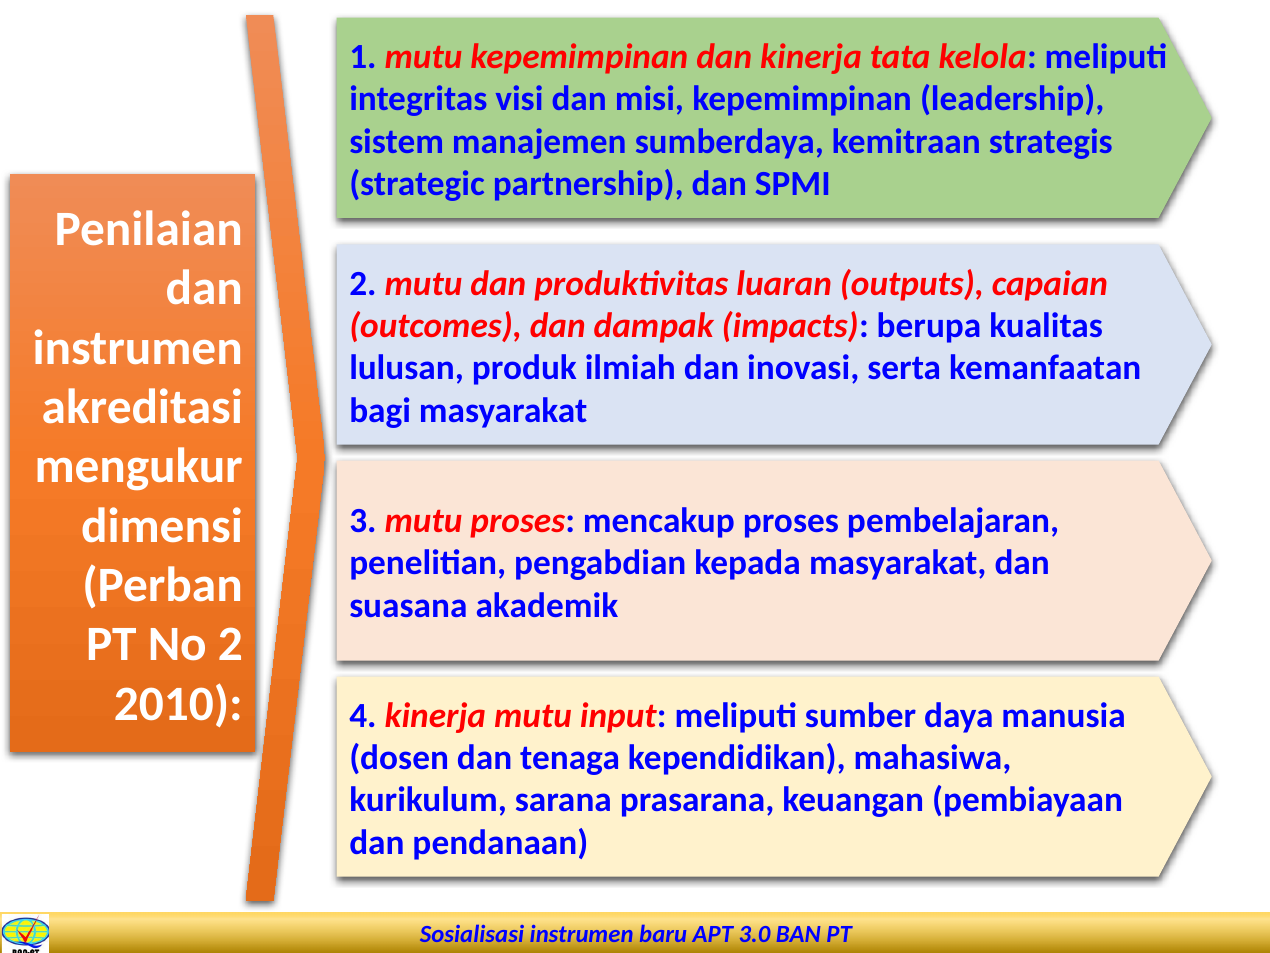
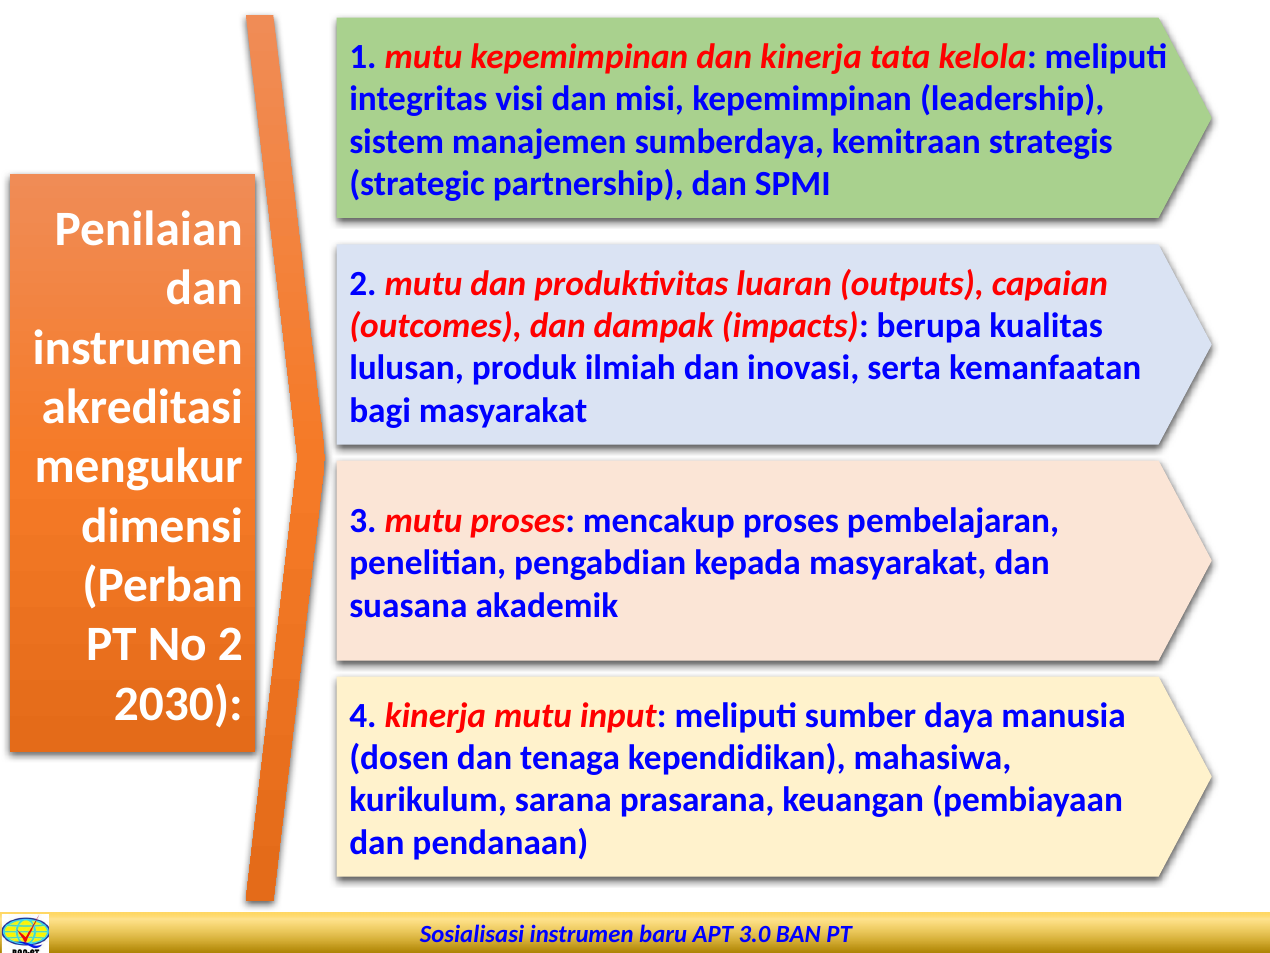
2010: 2010 -> 2030
